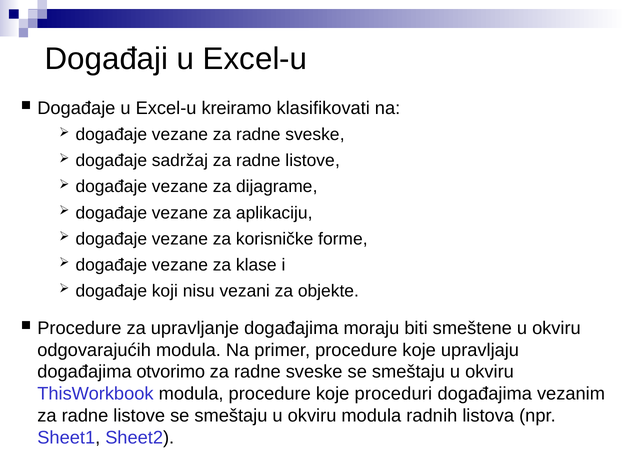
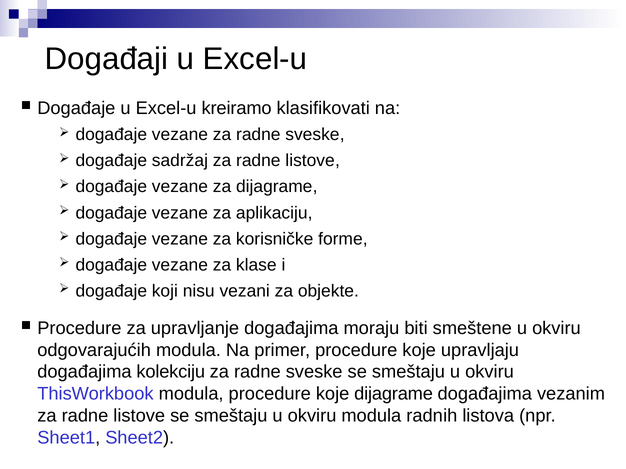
otvorimo: otvorimo -> kolekciju
koje proceduri: proceduri -> dijagrame
